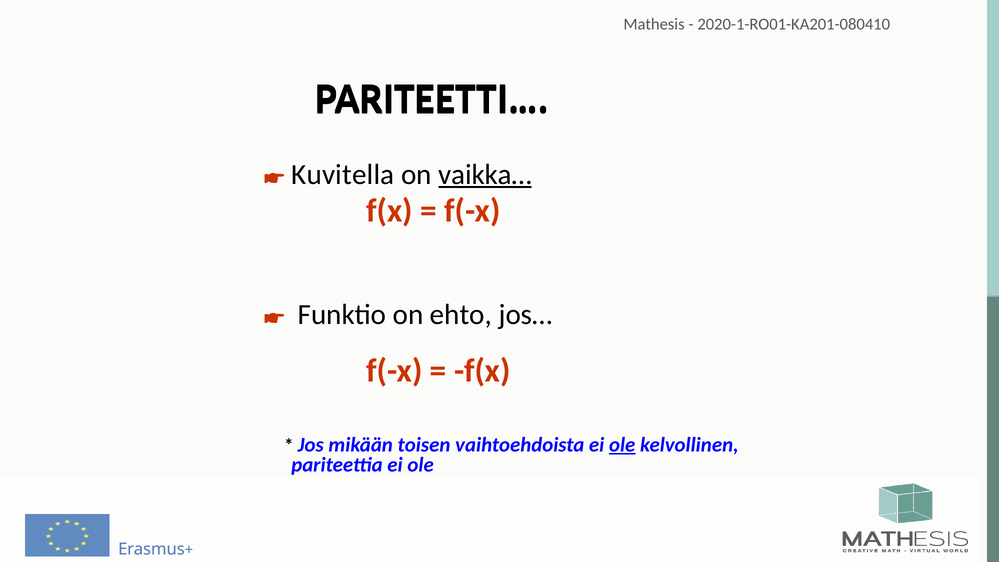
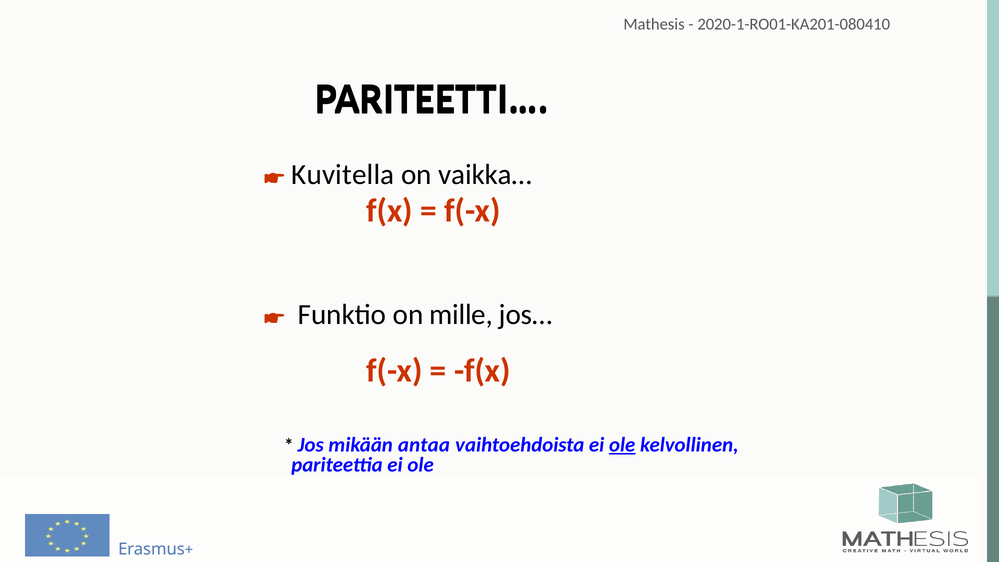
vaikka… underline: present -> none
ehto: ehto -> mille
toisen: toisen -> antaa
